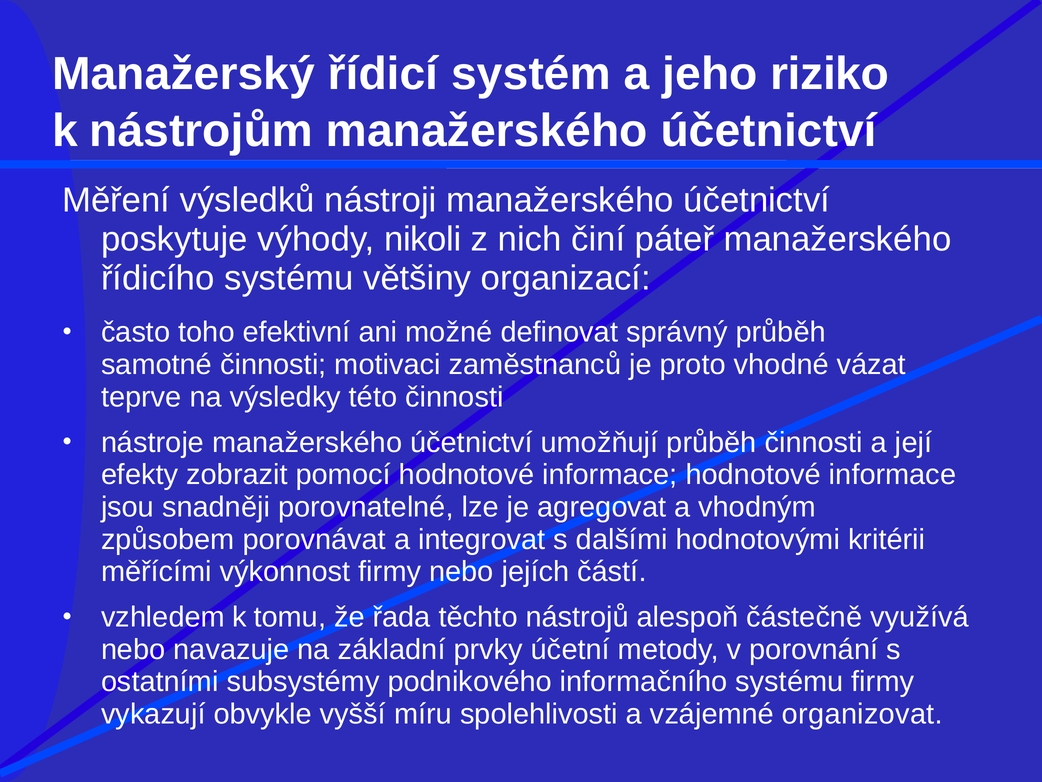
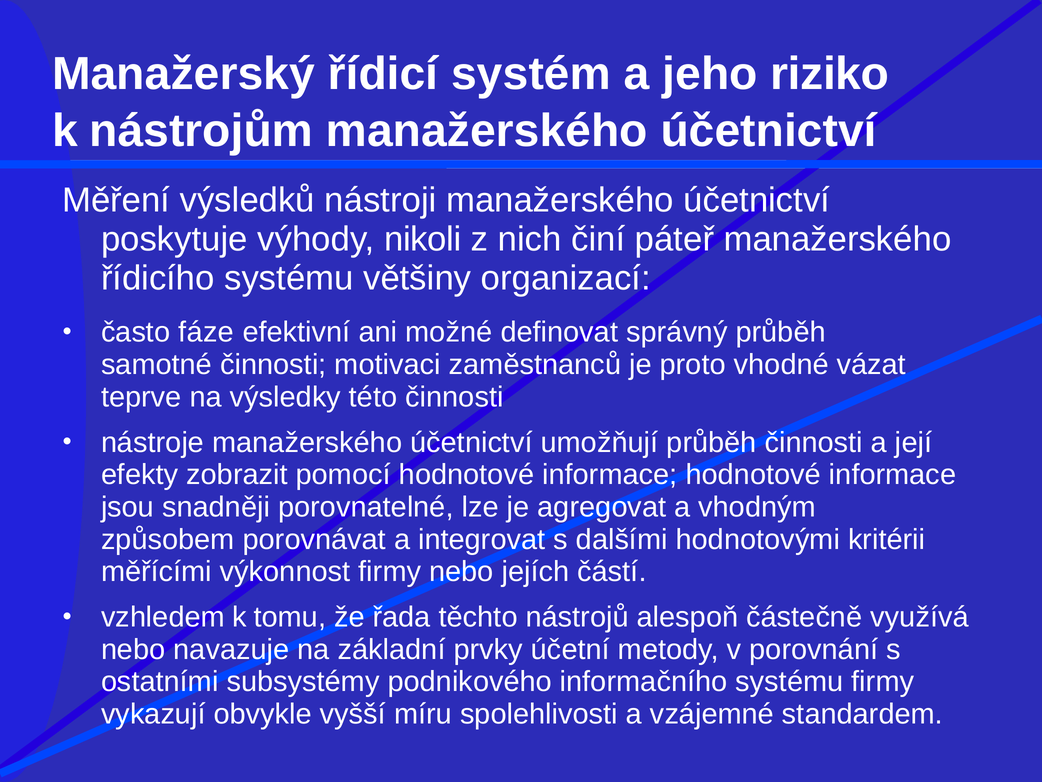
toho: toho -> fáze
organizovat: organizovat -> standardem
